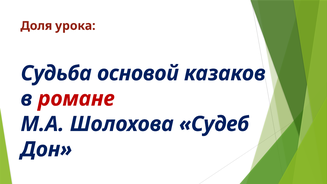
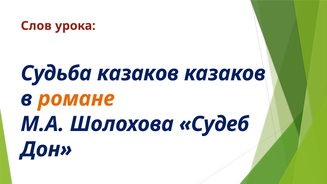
Доля: Доля -> Слов
Судьба основой: основой -> казаков
романе colour: red -> orange
